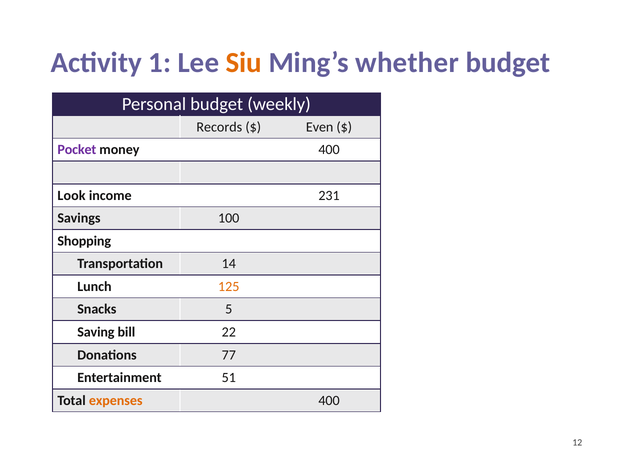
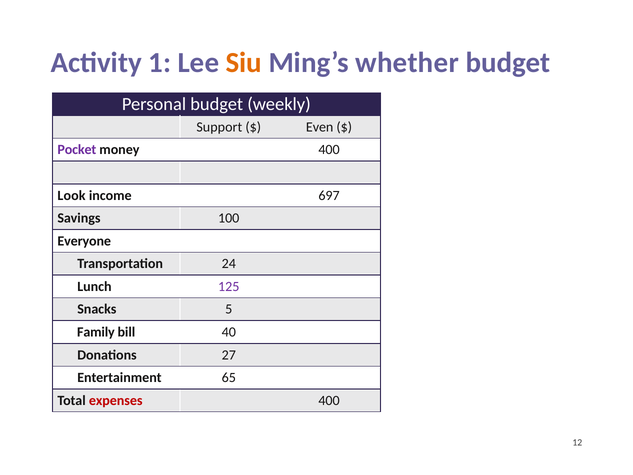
Records: Records -> Support
231: 231 -> 697
Shopping: Shopping -> Everyone
14: 14 -> 24
125 colour: orange -> purple
Saving: Saving -> Family
22: 22 -> 40
77: 77 -> 27
51: 51 -> 65
expenses colour: orange -> red
